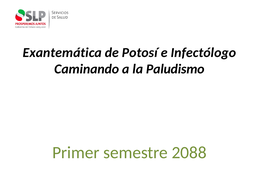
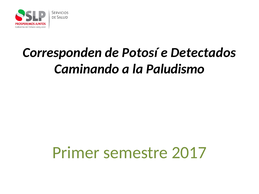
Exantemática: Exantemática -> Corresponden
Infectólogo: Infectólogo -> Detectados
2088: 2088 -> 2017
